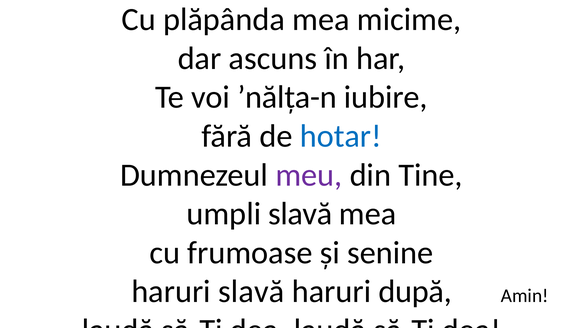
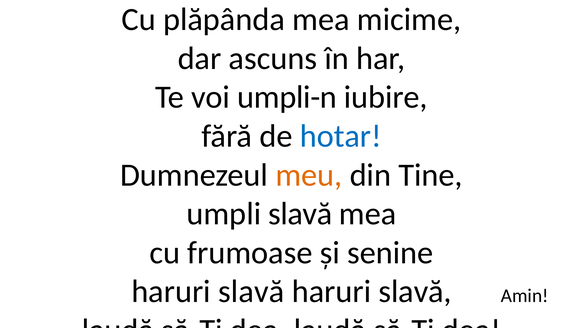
ʼnălța-n: ʼnălța-n -> umpli-n
meu colour: purple -> orange
după at (415, 292): după -> slavă
